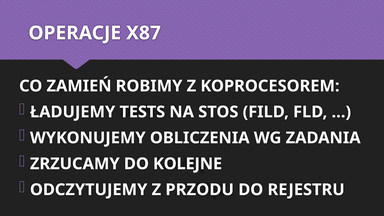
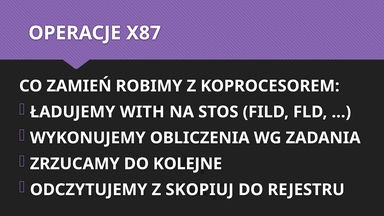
TESTS: TESTS -> WITH
PRZODU: PRZODU -> SKOPIUJ
